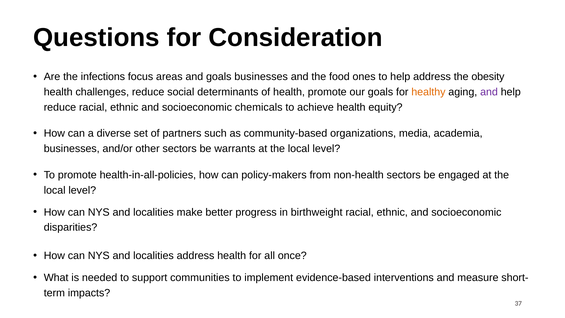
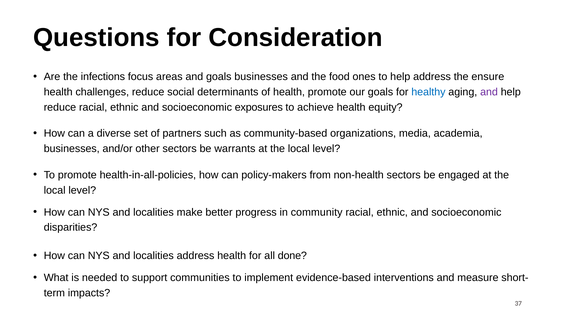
obesity: obesity -> ensure
healthy colour: orange -> blue
chemicals: chemicals -> exposures
birthweight: birthweight -> community
once: once -> done
